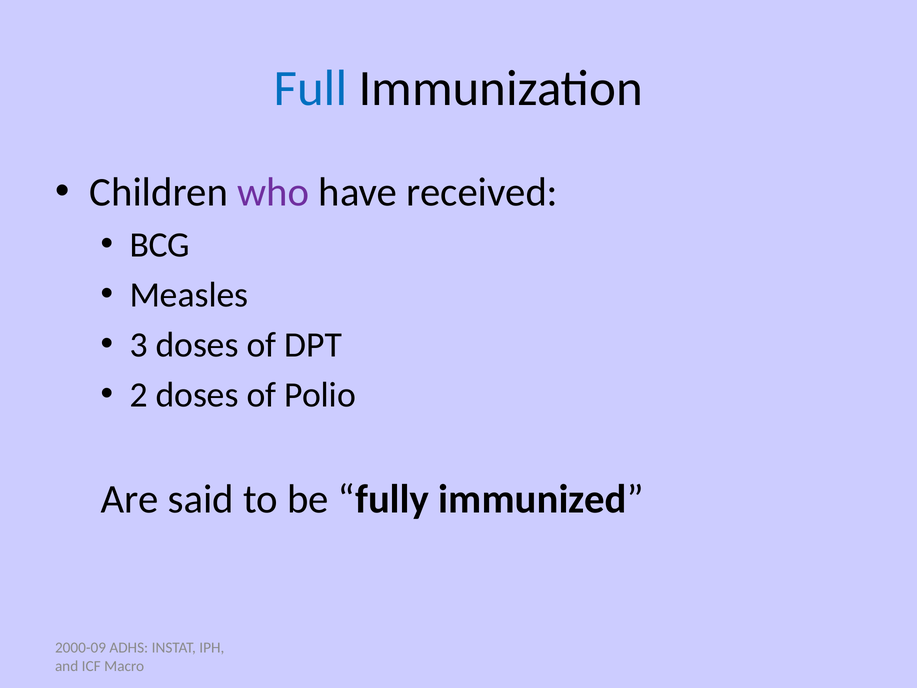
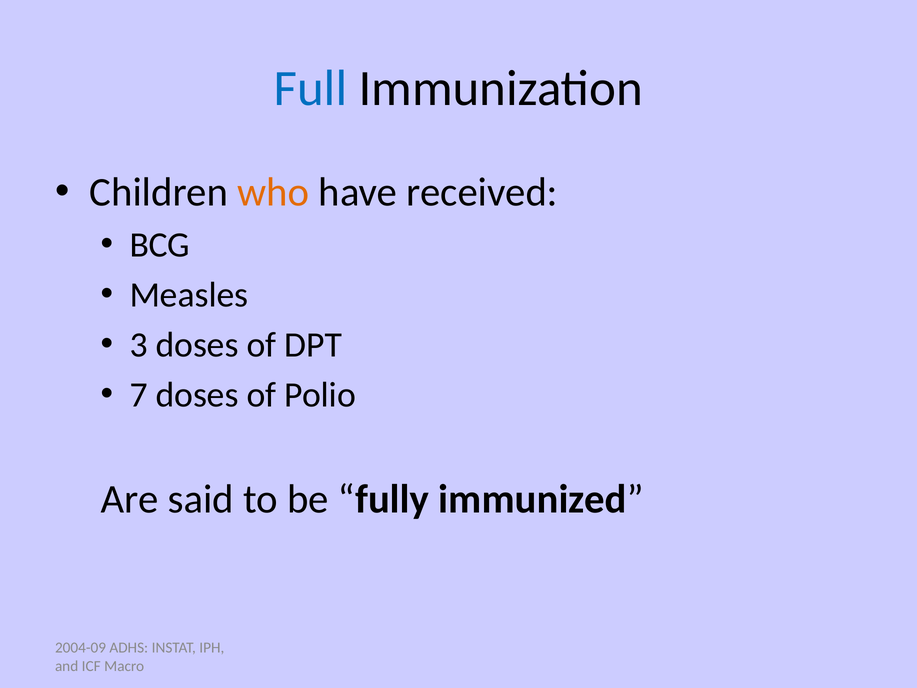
who colour: purple -> orange
2: 2 -> 7
2000-09: 2000-09 -> 2004-09
